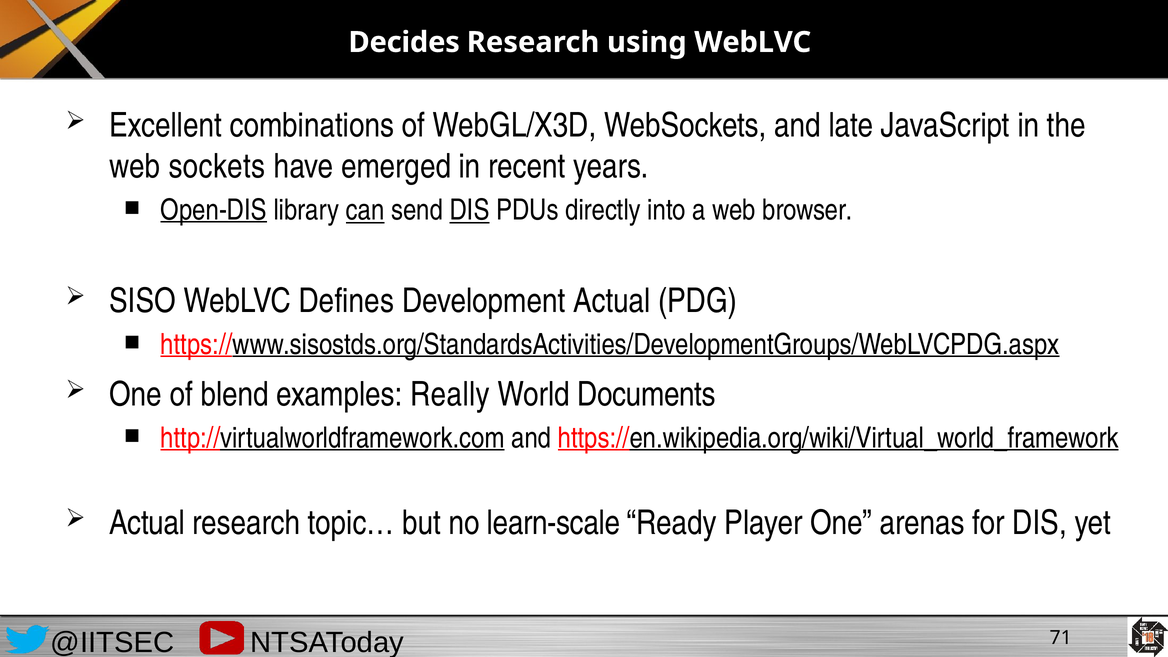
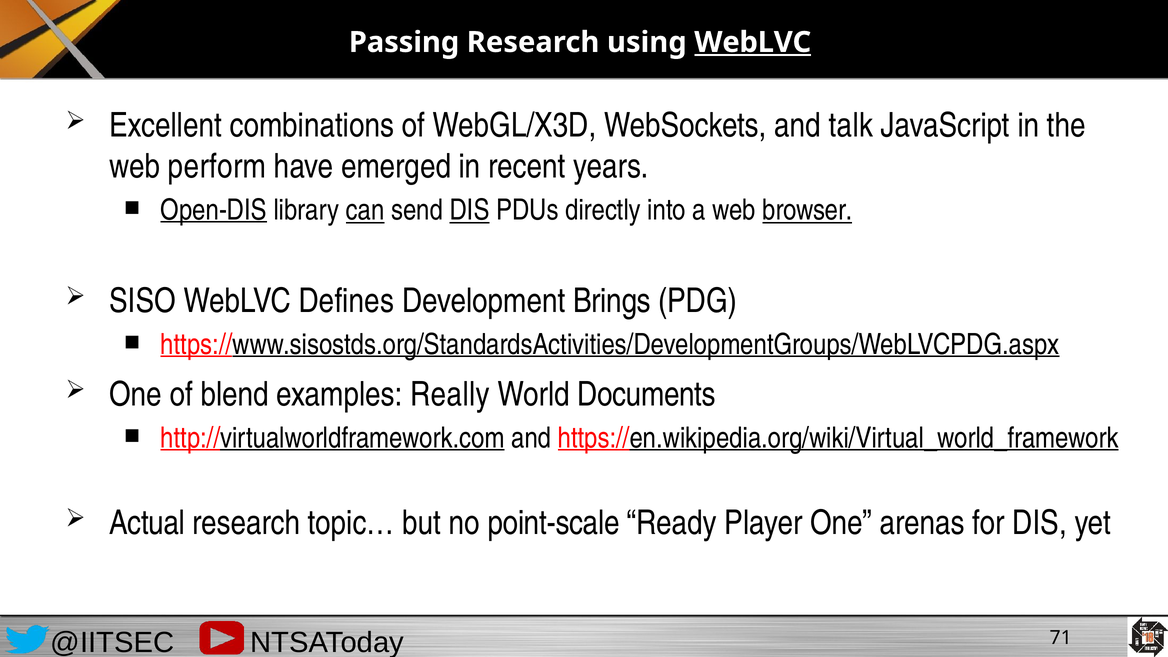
Decides: Decides -> Passing
WebLVC at (753, 42) underline: none -> present
late: late -> talk
sockets: sockets -> perform
browser underline: none -> present
Development Actual: Actual -> Brings
learn-scale: learn-scale -> point-scale
